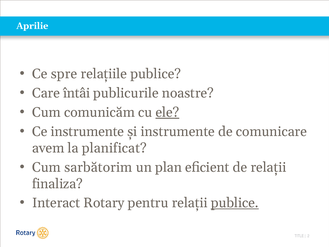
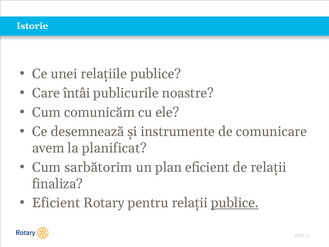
Aprilie: Aprilie -> Istorie
spre: spre -> unei
ele underline: present -> none
Ce instrumente: instrumente -> desemnează
Interact at (56, 203): Interact -> Eficient
